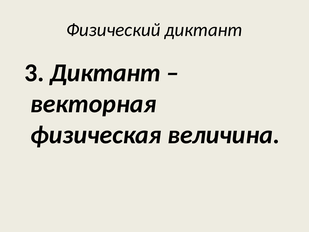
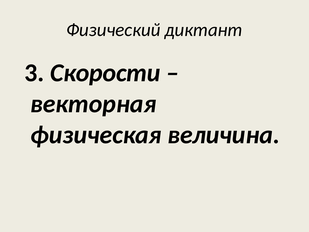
3 Диктант: Диктант -> Скорости
